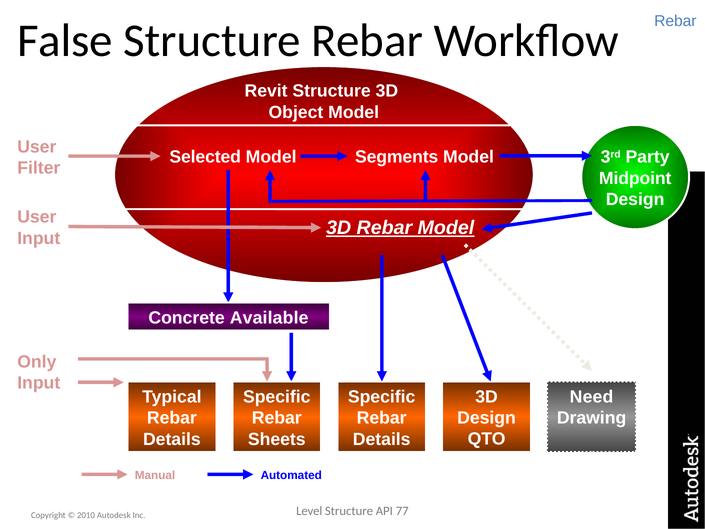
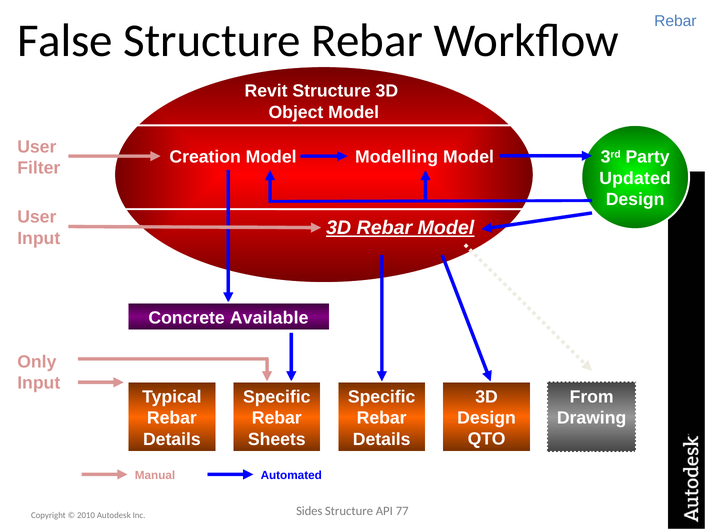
Selected: Selected -> Creation
Segments: Segments -> Modelling
Midpoint: Midpoint -> Updated
Need: Need -> From
Level: Level -> Sides
